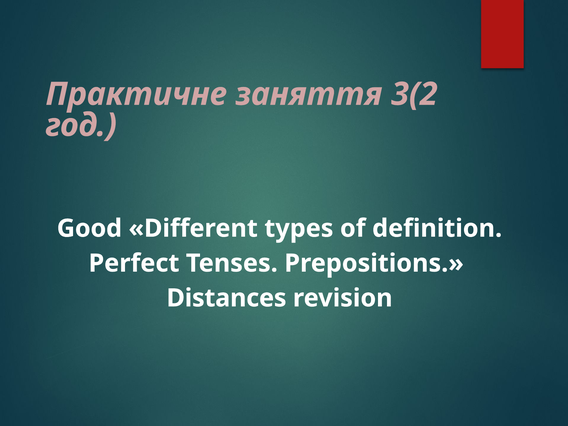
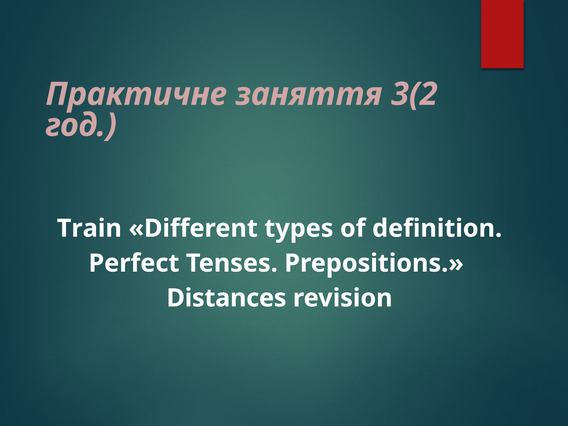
Good: Good -> Train
